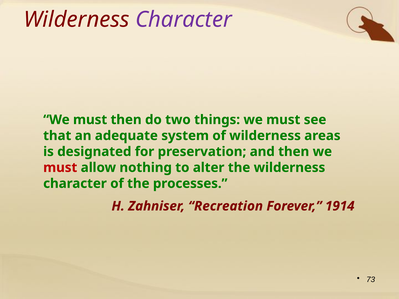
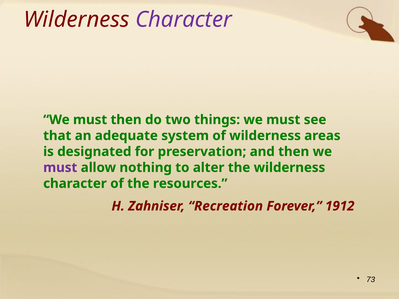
must at (60, 168) colour: red -> purple
processes: processes -> resources
1914: 1914 -> 1912
